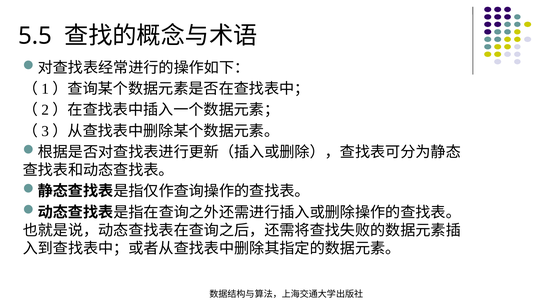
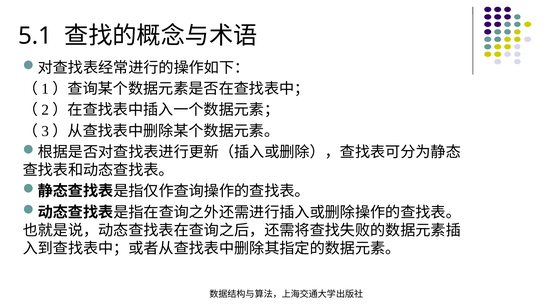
5.5: 5.5 -> 5.1
